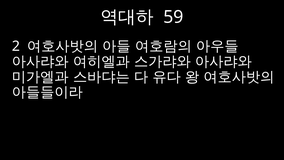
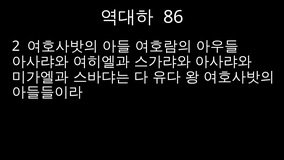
59: 59 -> 86
